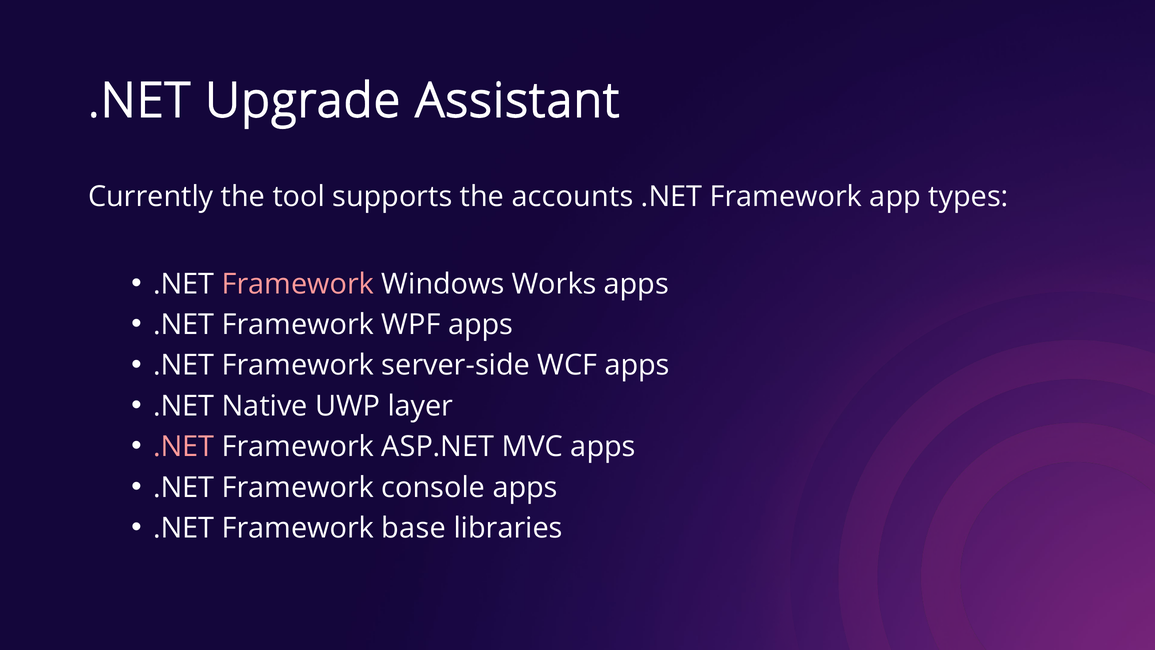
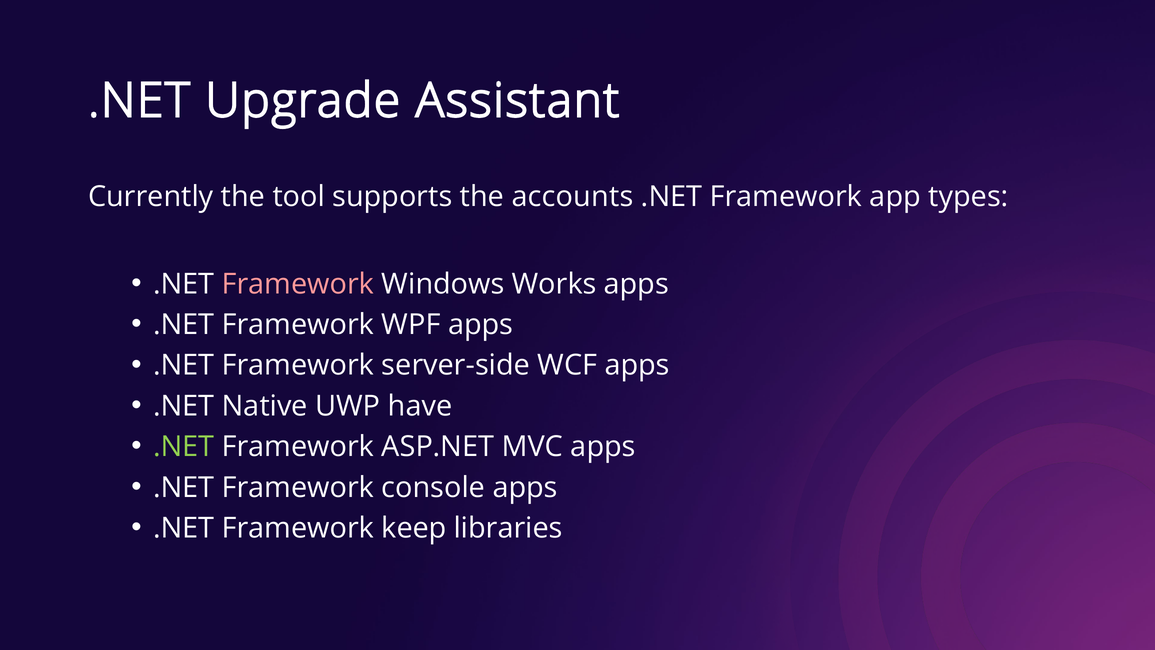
layer: layer -> have
.NET at (184, 447) colour: pink -> light green
base: base -> keep
